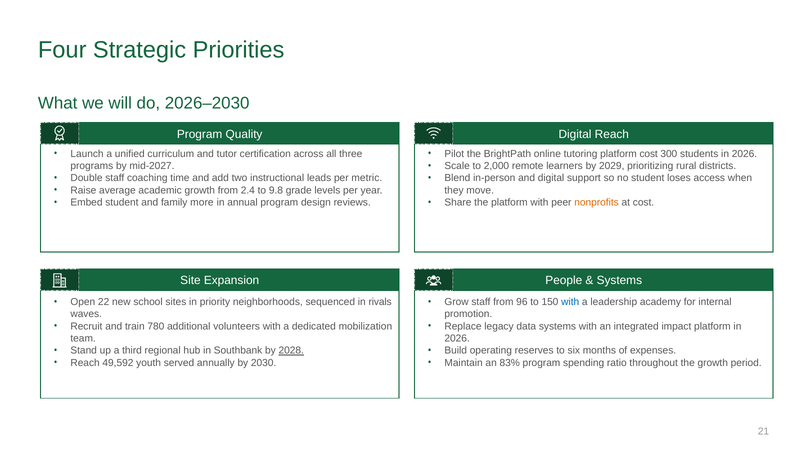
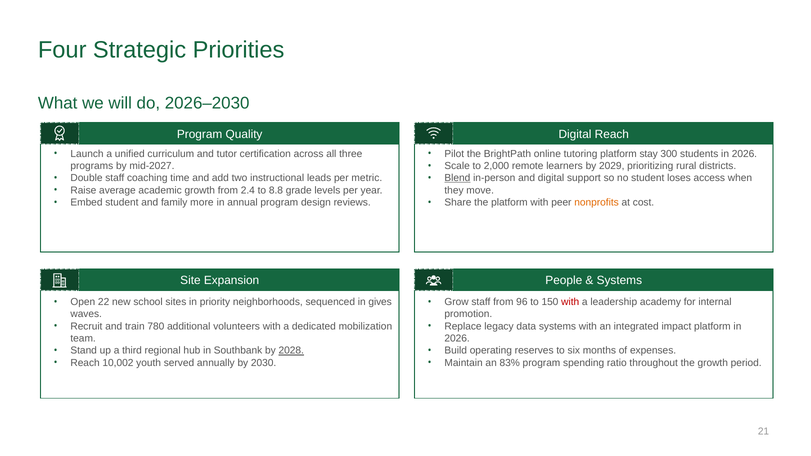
platform cost: cost -> stay
Blend underline: none -> present
9.8: 9.8 -> 8.8
rivals: rivals -> gives
with at (570, 302) colour: blue -> red
49,592: 49,592 -> 10,002
